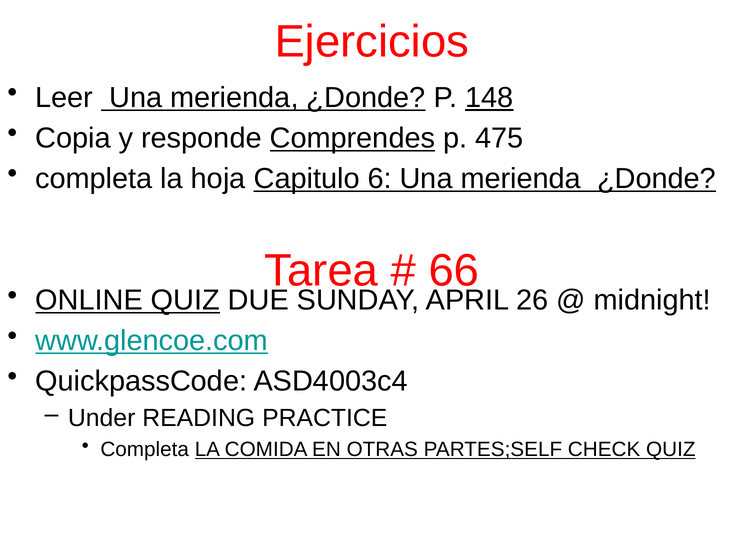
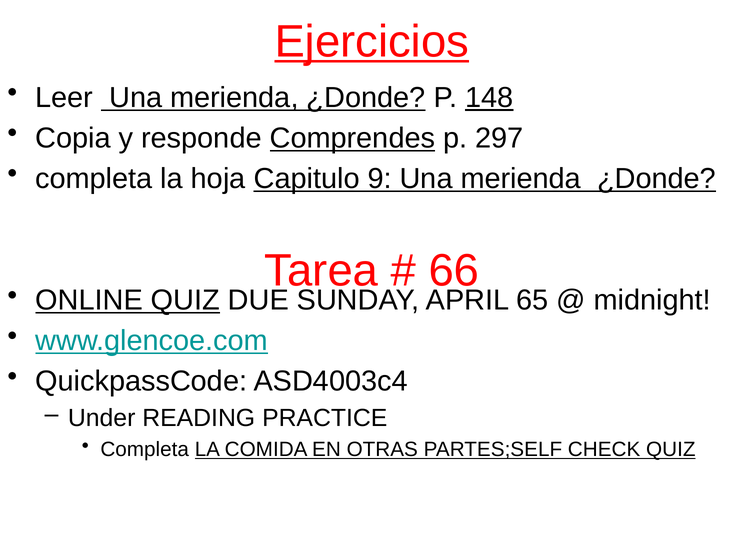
Ejercicios underline: none -> present
475: 475 -> 297
6: 6 -> 9
26: 26 -> 65
